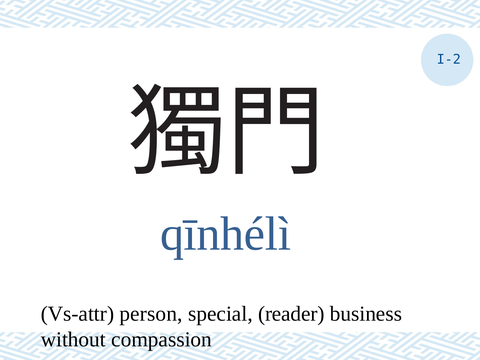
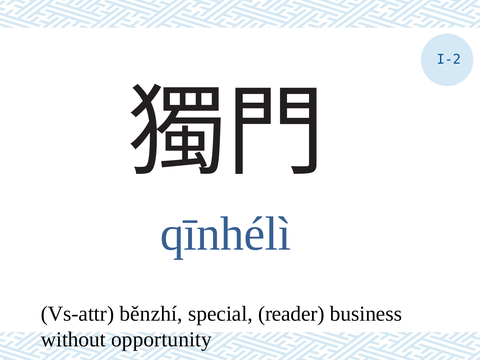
person: person -> běnzhí
compassion: compassion -> opportunity
